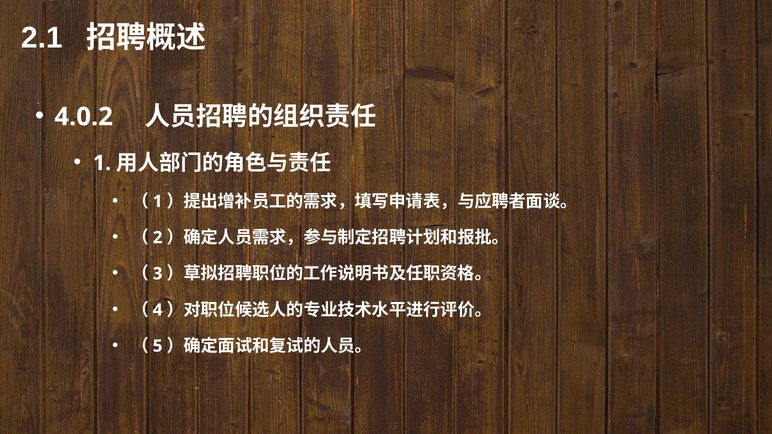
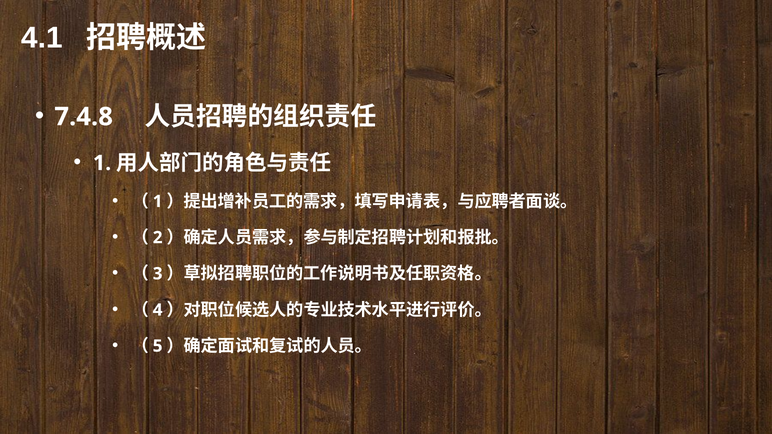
2.1: 2.1 -> 4.1
4.0.2: 4.0.2 -> 7.4.8
